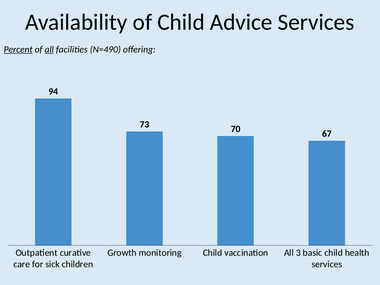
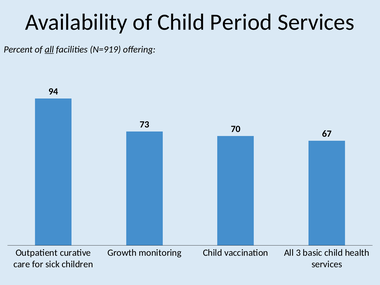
Advice: Advice -> Period
Percent underline: present -> none
N=490: N=490 -> N=919
